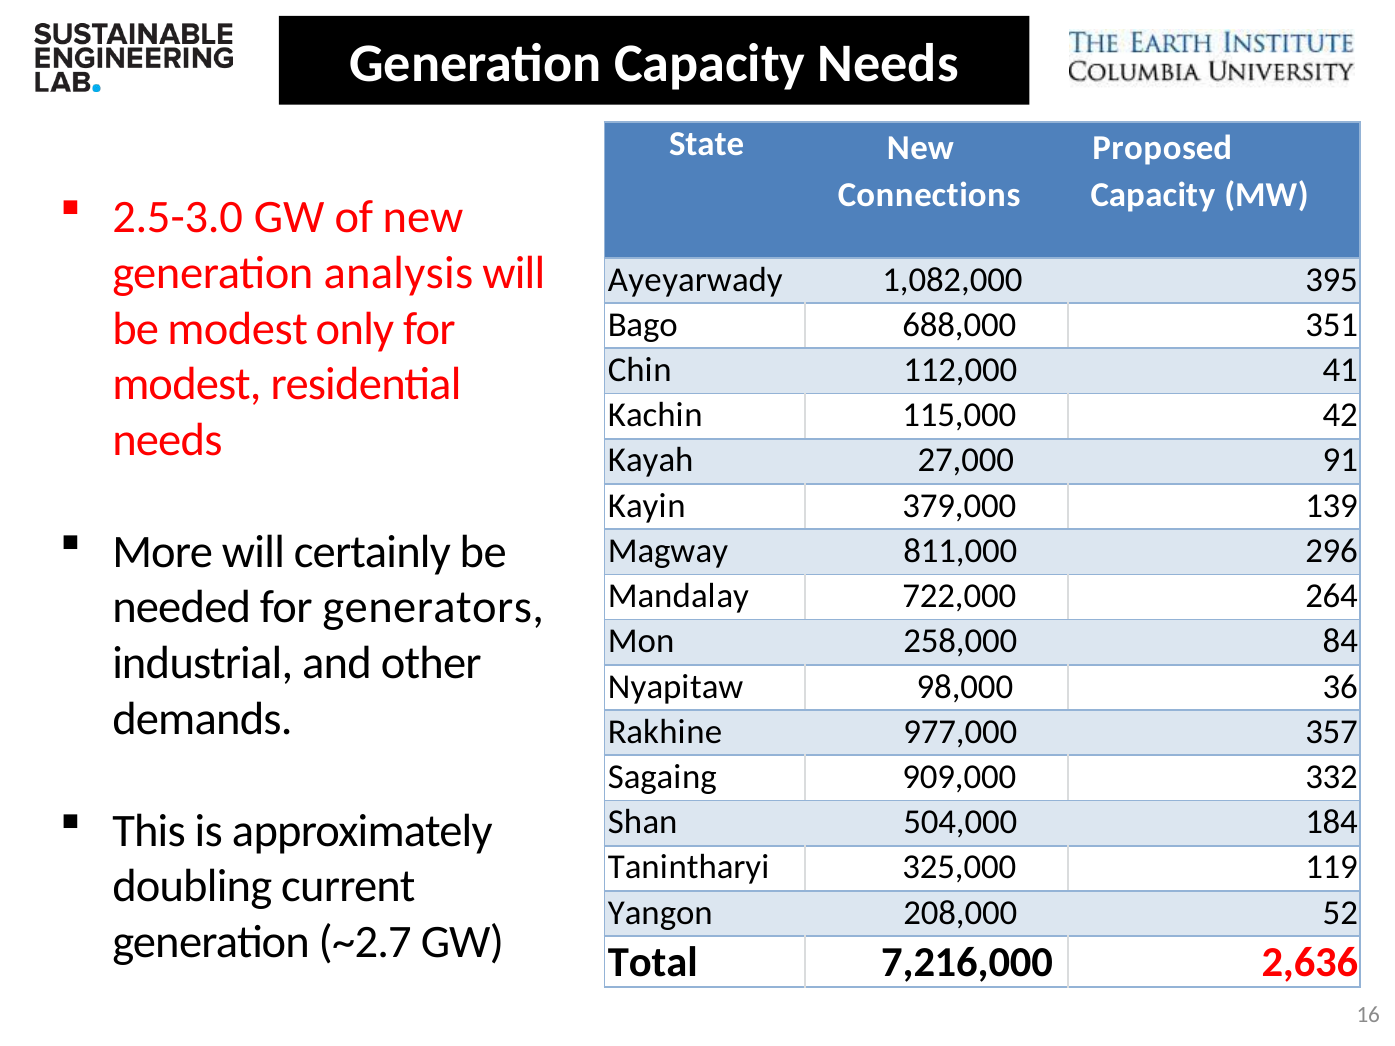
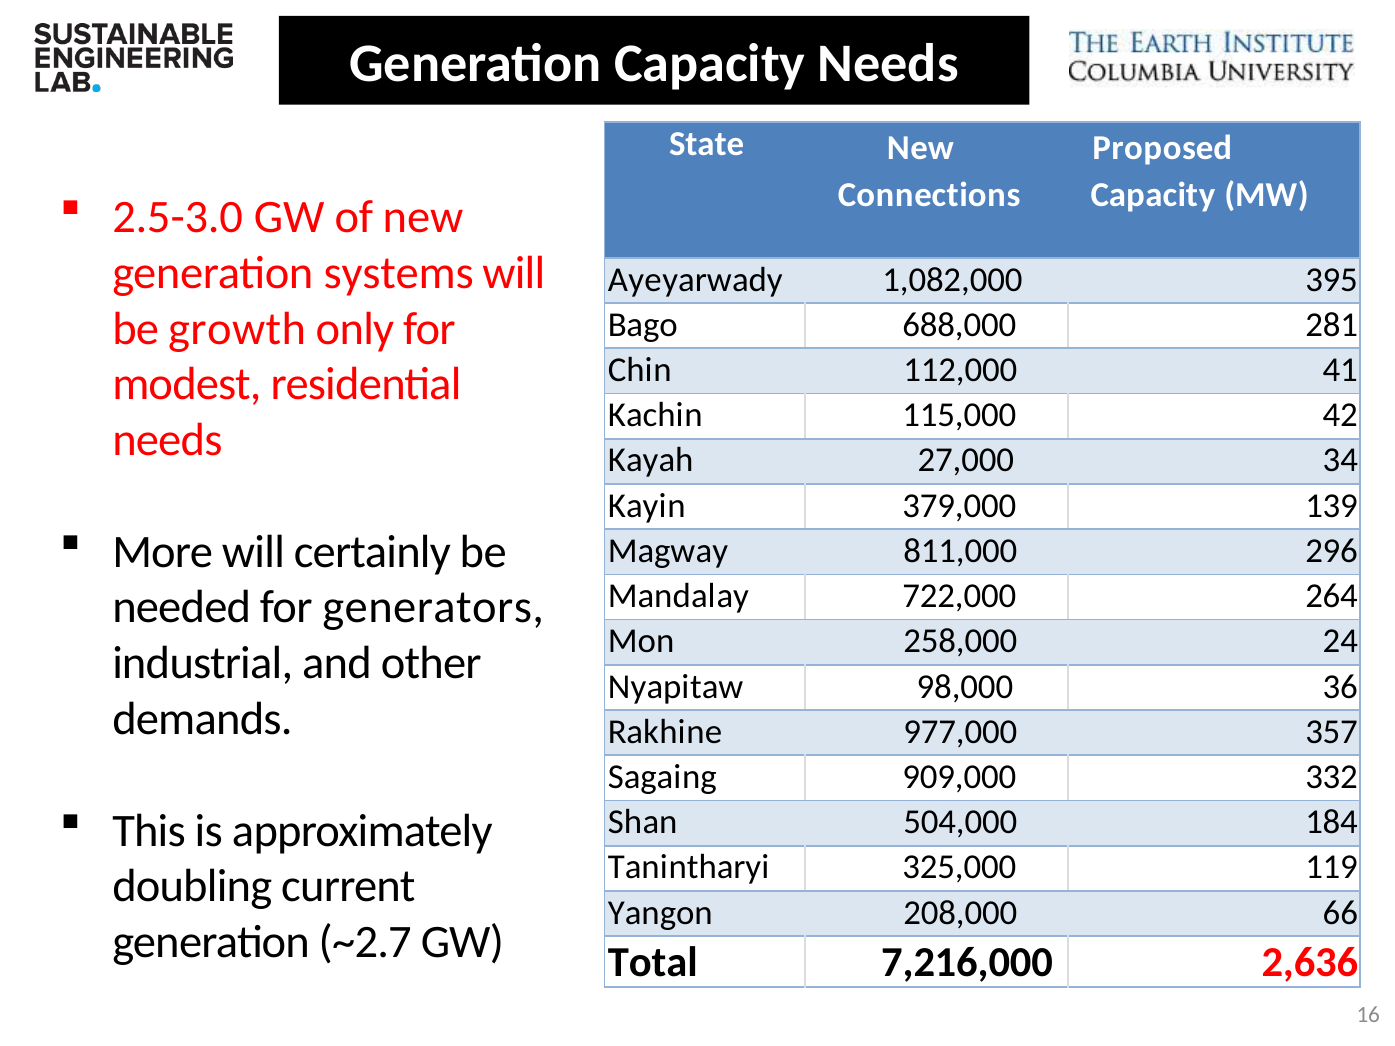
analysis: analysis -> systems
be modest: modest -> growth
351: 351 -> 281
91: 91 -> 34
84: 84 -> 24
52: 52 -> 66
